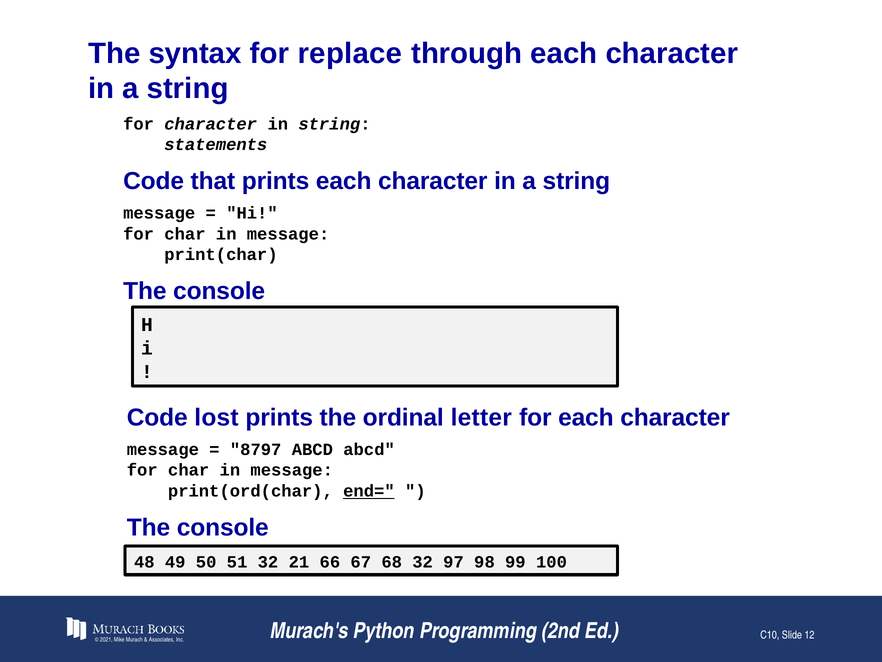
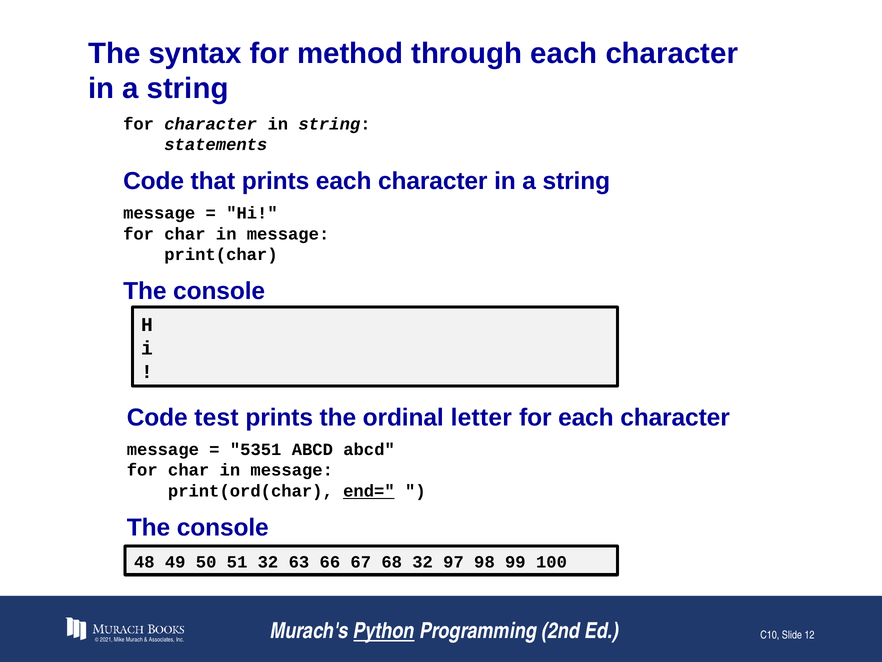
replace: replace -> method
lost: lost -> test
8797: 8797 -> 5351
21: 21 -> 63
Python underline: none -> present
